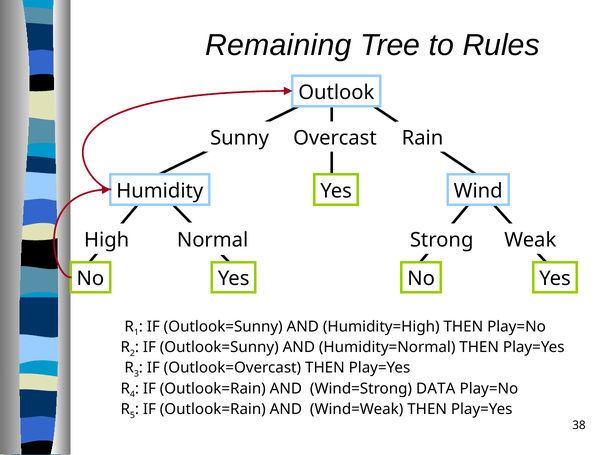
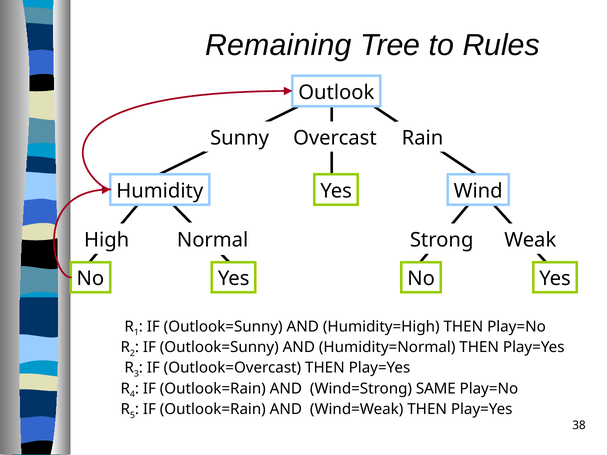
DATA: DATA -> SAME
